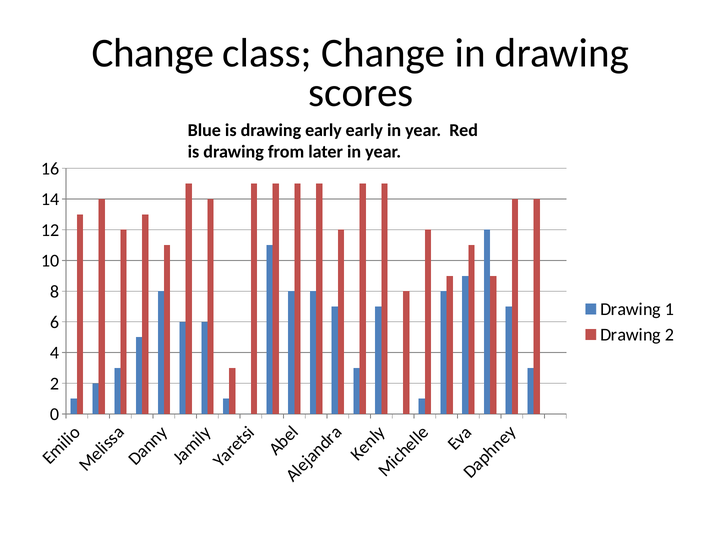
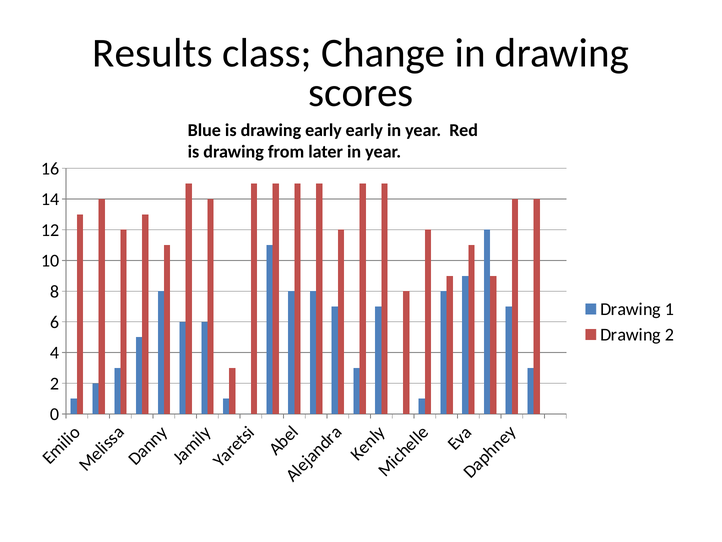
Change at (153, 53): Change -> Results
